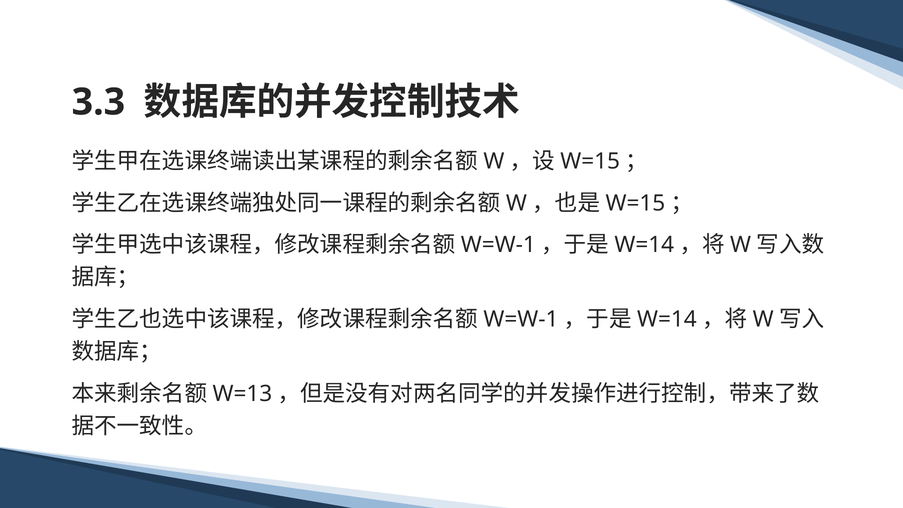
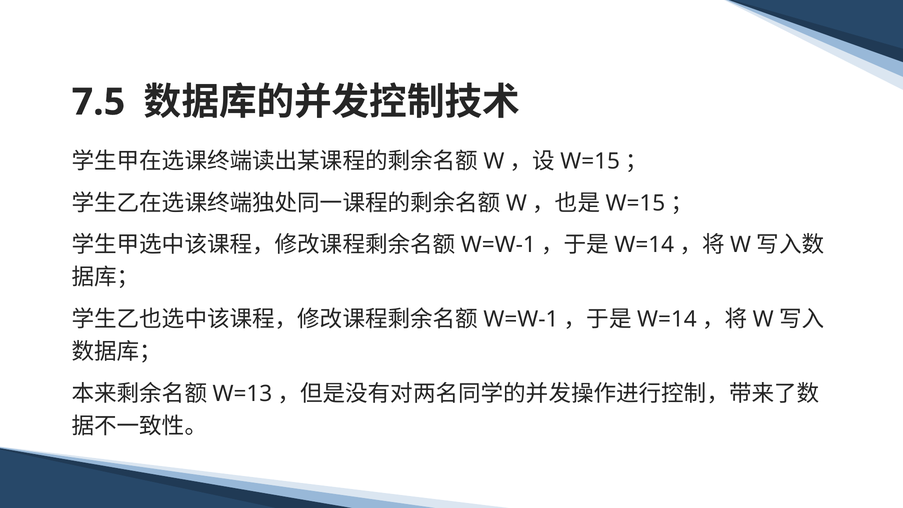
3.3: 3.3 -> 7.5
